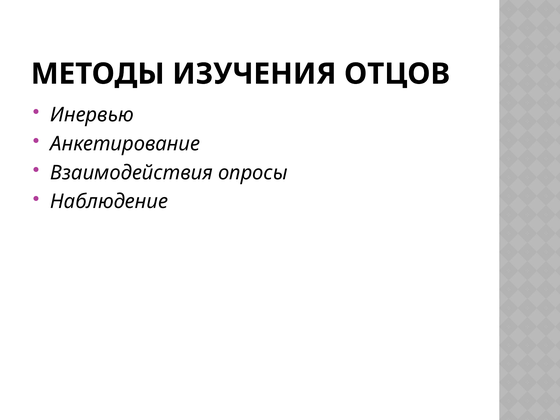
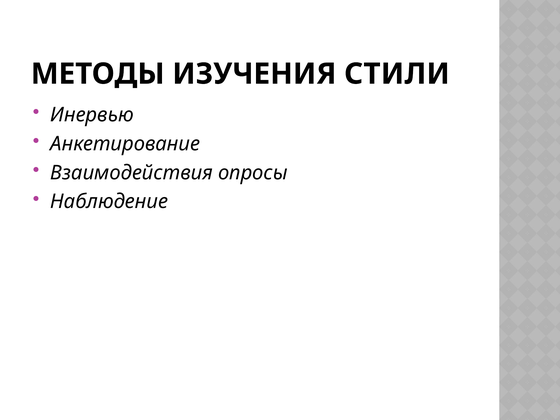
ОТЦОВ: ОТЦОВ -> СТИЛИ
